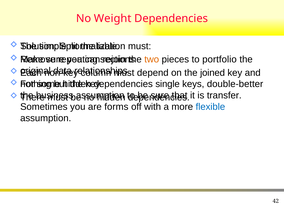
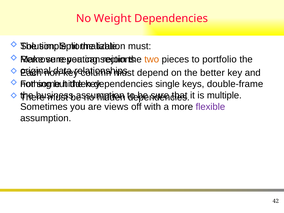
joined: joined -> better
double-better: double-better -> double-frame
transfer: transfer -> multiple
forms: forms -> views
flexible colour: blue -> purple
